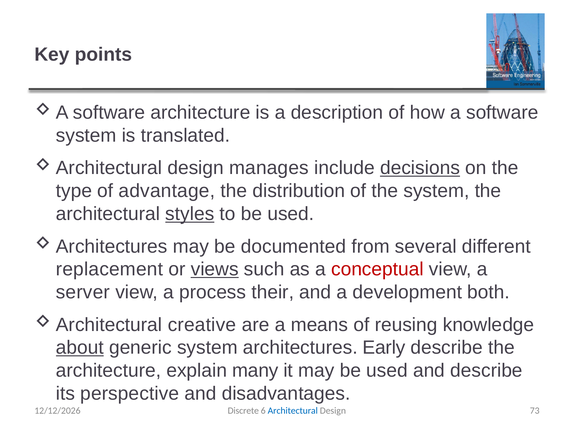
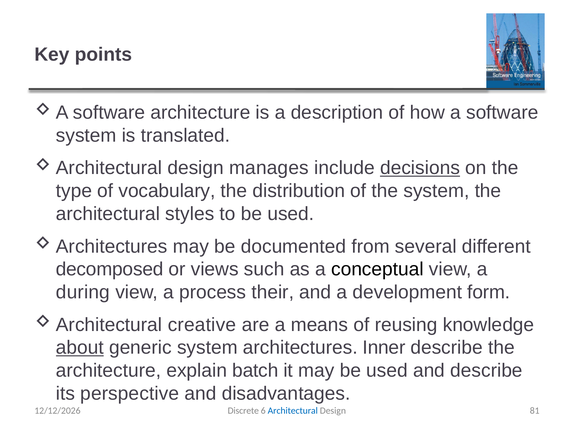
advantage: advantage -> vocabulary
styles underline: present -> none
replacement: replacement -> decomposed
views underline: present -> none
conceptual colour: red -> black
server: server -> during
both: both -> form
Early: Early -> Inner
many: many -> batch
73: 73 -> 81
